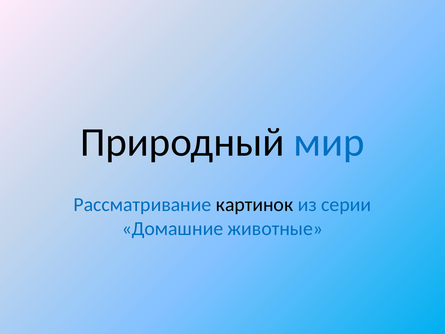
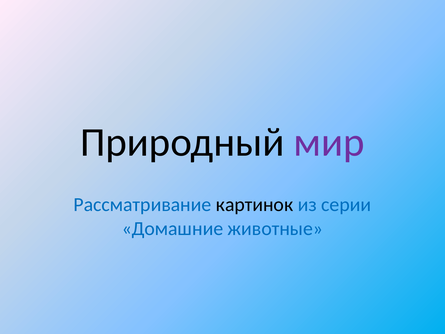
мир colour: blue -> purple
